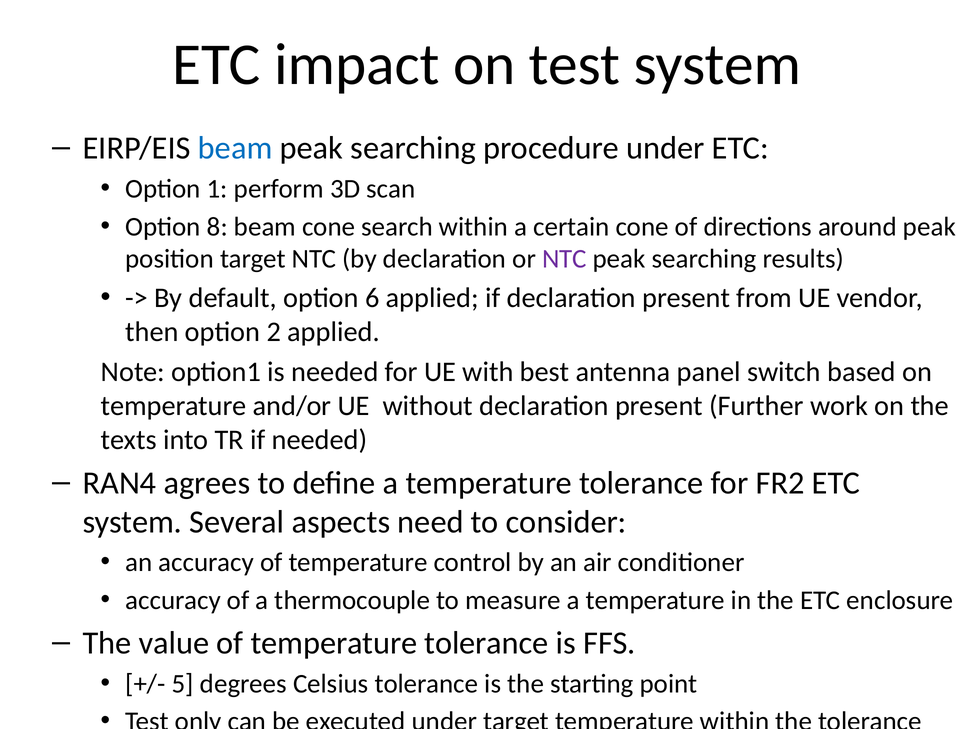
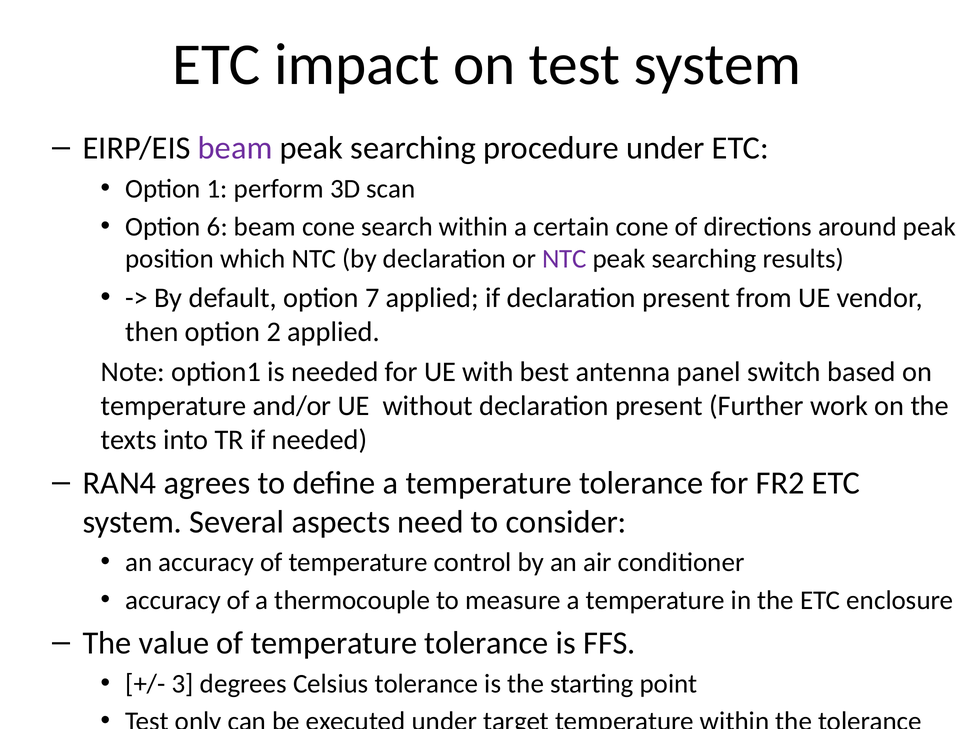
beam at (235, 148) colour: blue -> purple
8: 8 -> 6
position target: target -> which
6: 6 -> 7
5: 5 -> 3
